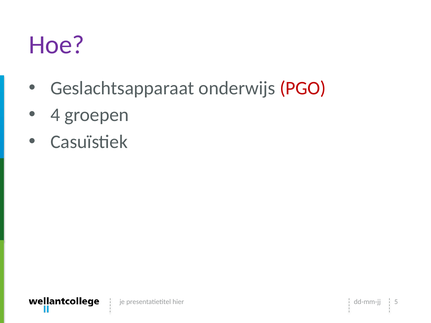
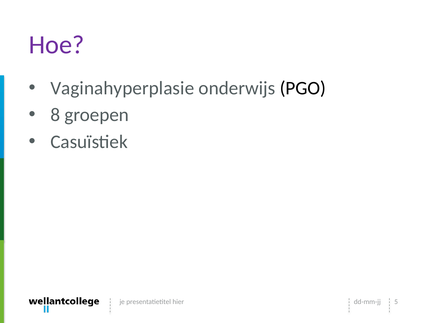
Geslachtsapparaat: Geslachtsapparaat -> Vaginahyperplasie
PGO colour: red -> black
4: 4 -> 8
